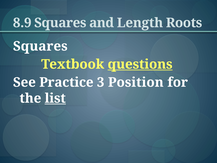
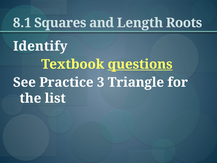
8.9: 8.9 -> 8.1
Squares at (40, 46): Squares -> Identify
Position: Position -> Triangle
list underline: present -> none
